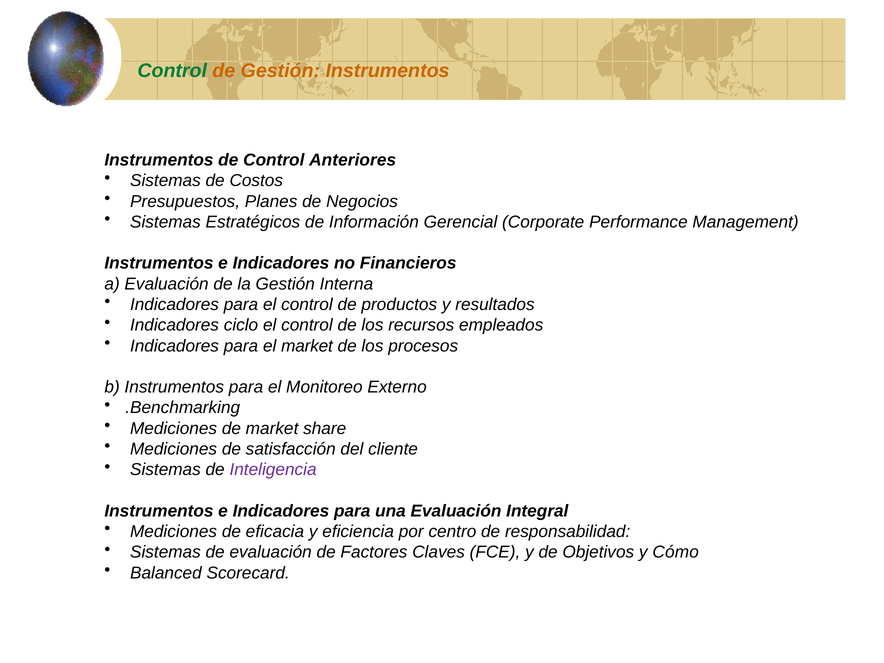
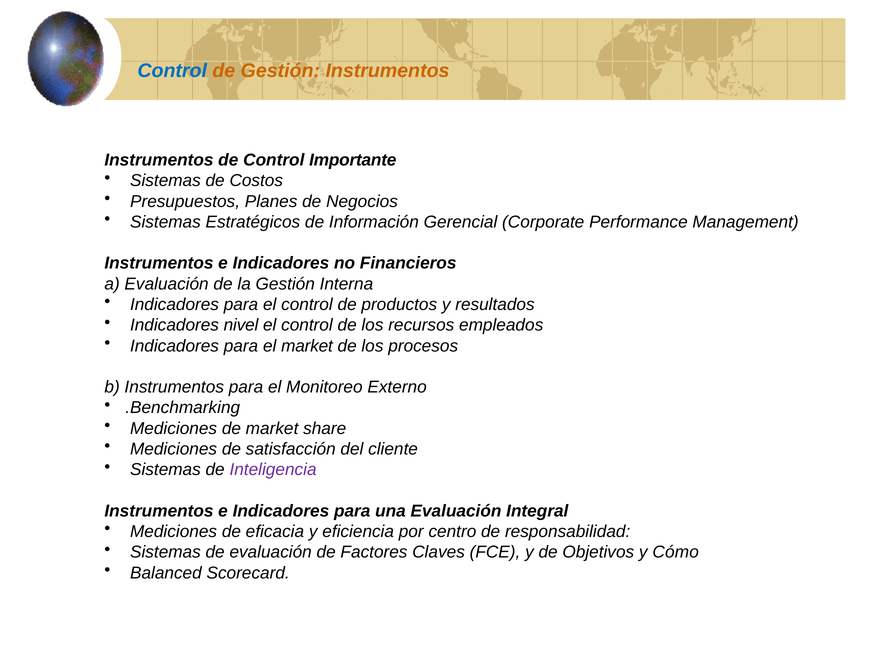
Control at (172, 71) colour: green -> blue
Anteriores: Anteriores -> Importante
ciclo: ciclo -> nivel
